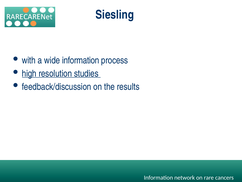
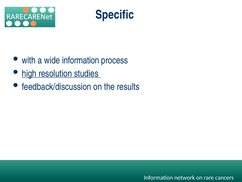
Siesling: Siesling -> Specific
